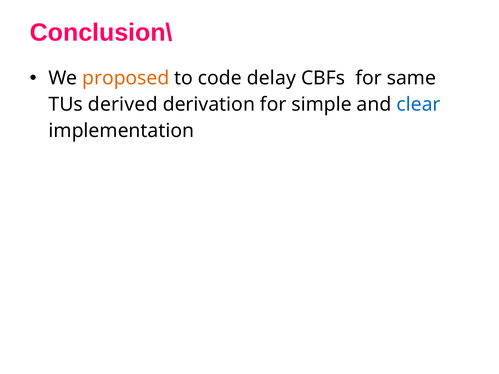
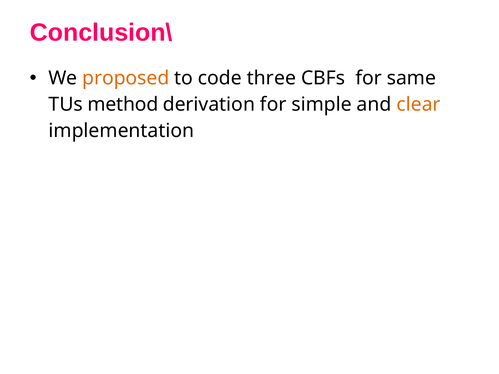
delay: delay -> three
derived: derived -> method
clear colour: blue -> orange
